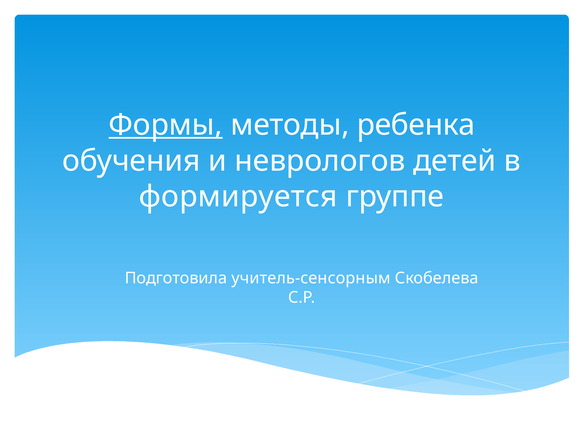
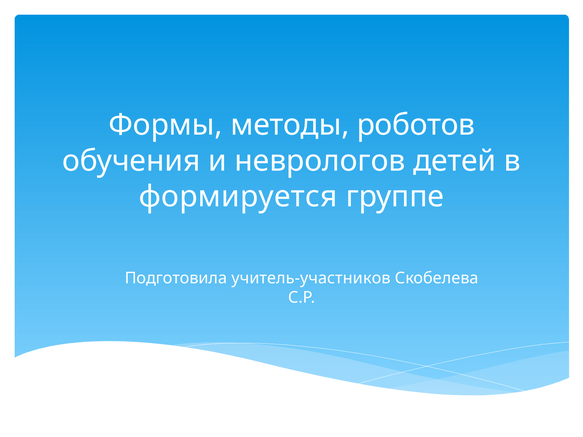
Формы underline: present -> none
ребенка: ребенка -> роботов
учитель-сенсорным: учитель-сенсорным -> учитель-участников
